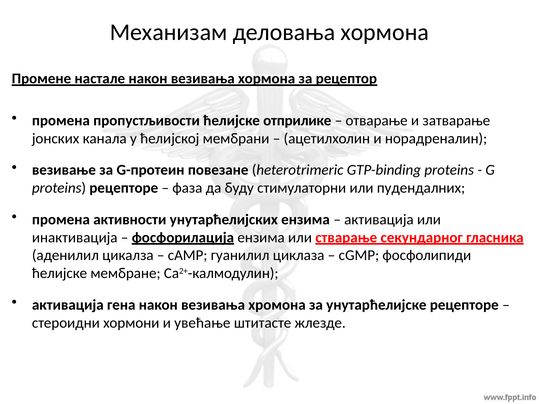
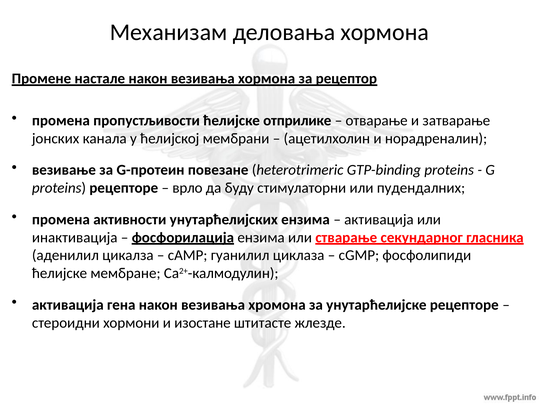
фаза: фаза -> врло
увећање: увећање -> изостане
